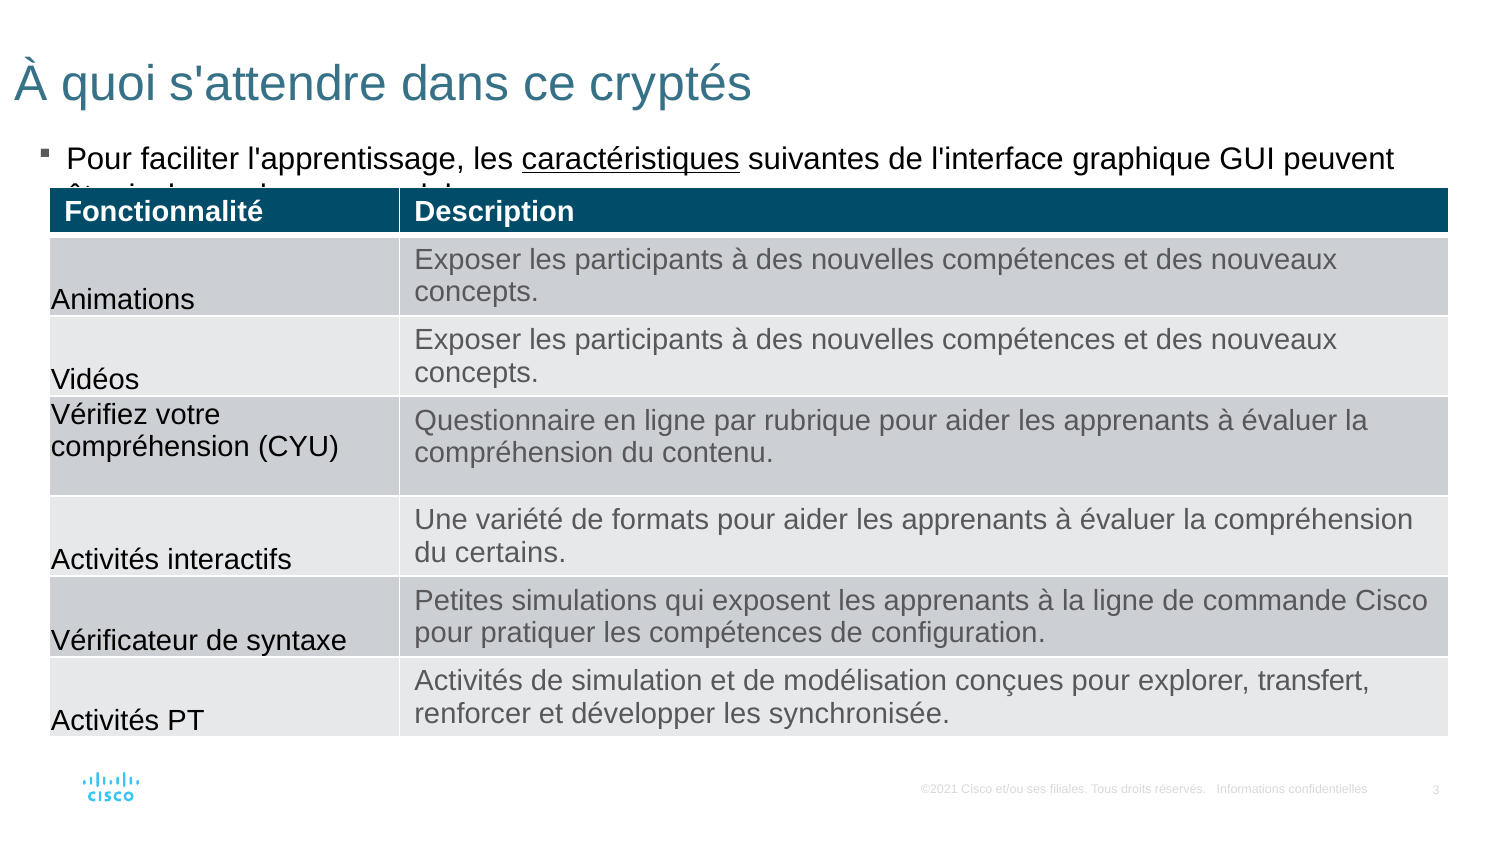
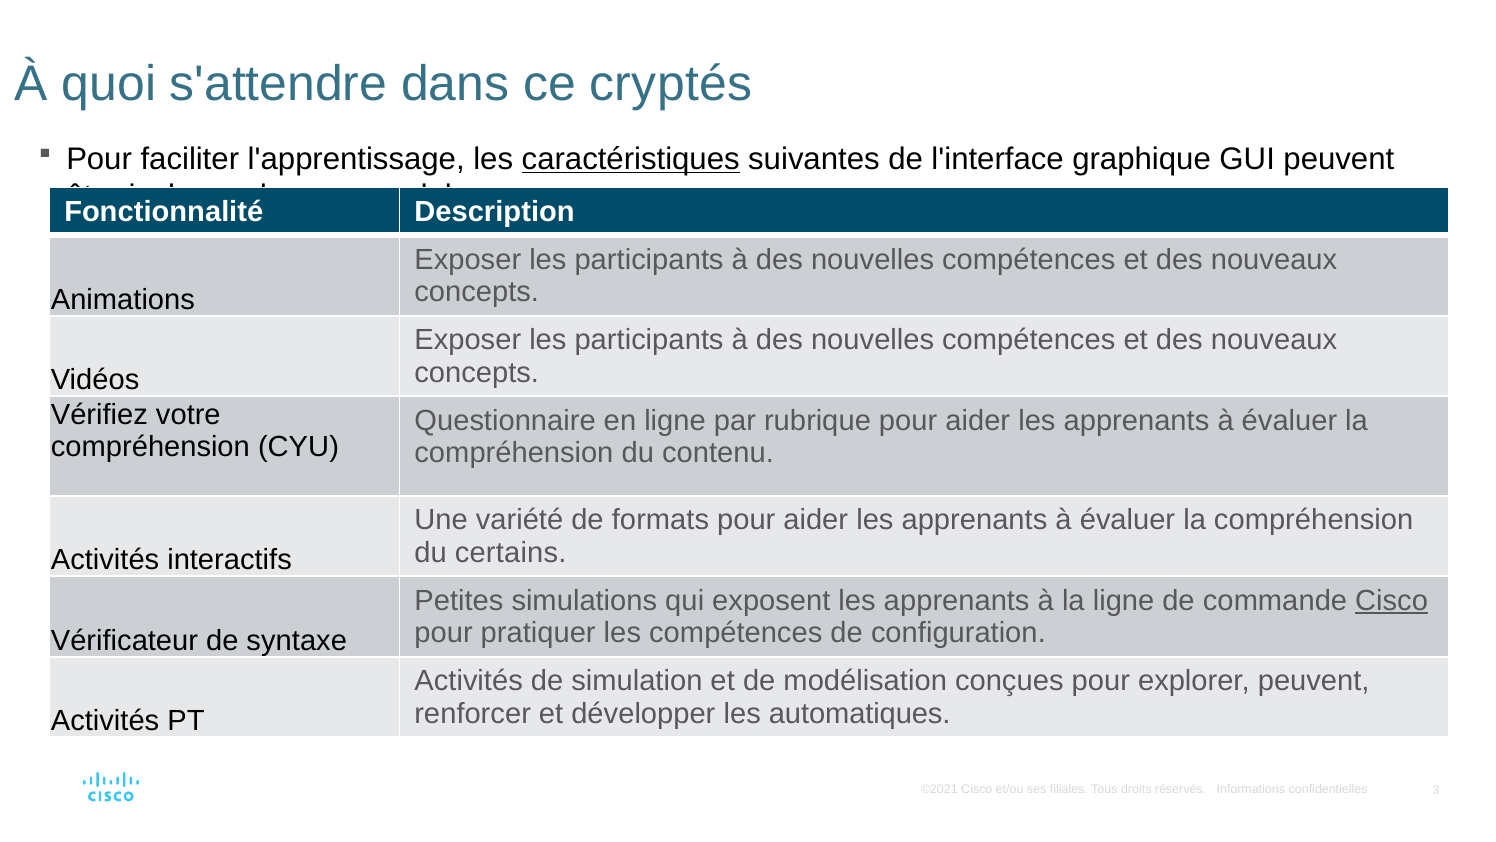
Cisco at (1392, 600) underline: none -> present
explorer transfert: transfert -> peuvent
synchronisée: synchronisée -> automatiques
